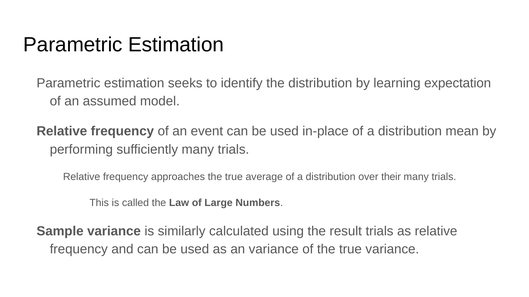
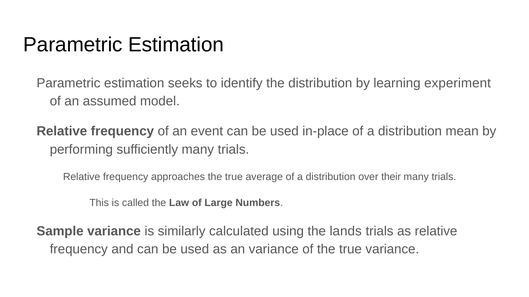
expectation: expectation -> experiment
result: result -> lands
